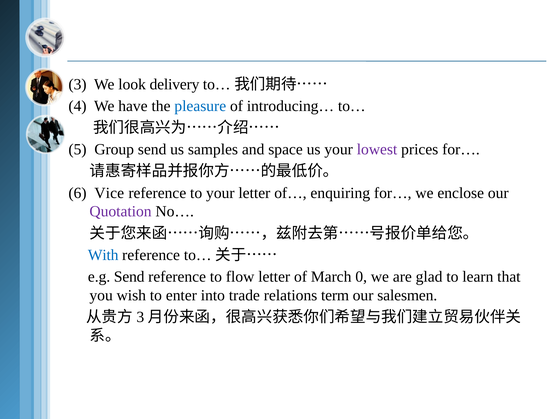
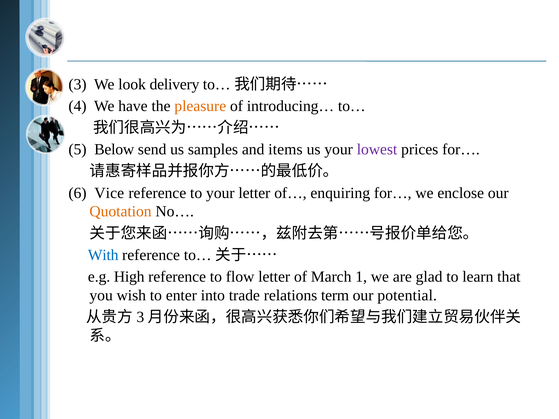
pleasure colour: blue -> orange
Group: Group -> Below
space: space -> items
Quotation colour: purple -> orange
e.g Send: Send -> High
0: 0 -> 1
salesmen: salesmen -> potential
